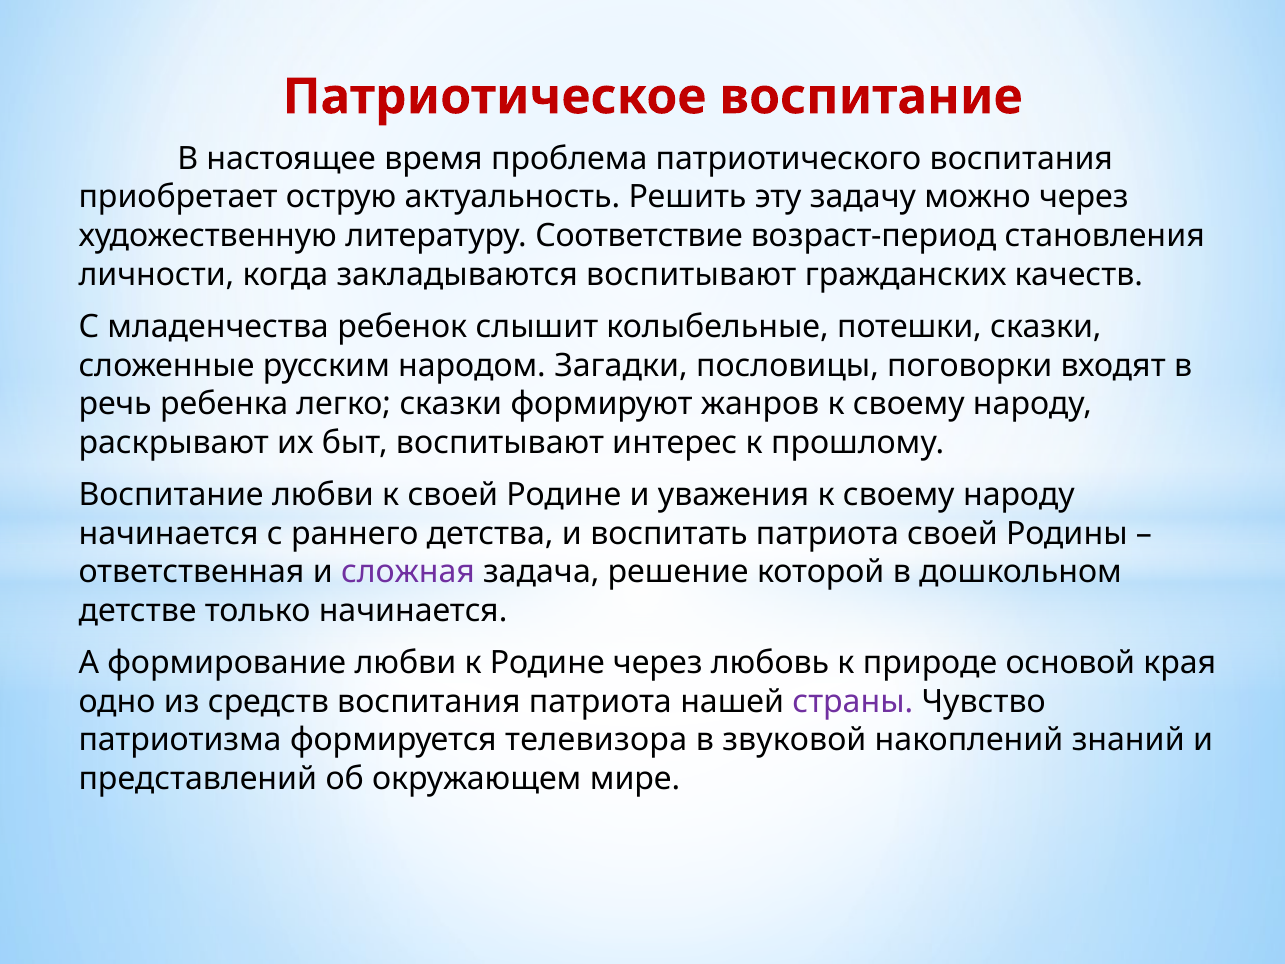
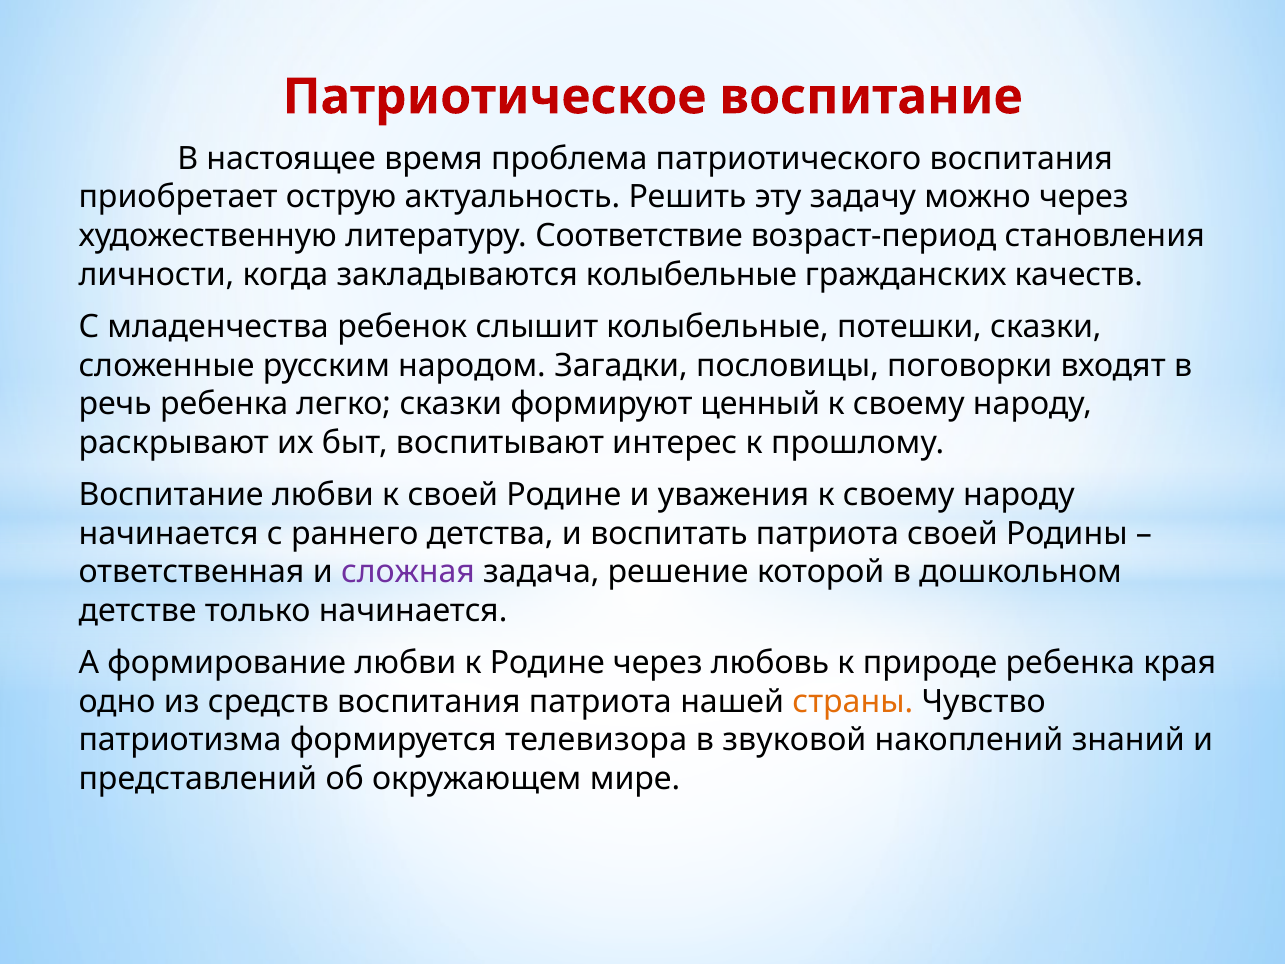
закладываются воспитывают: воспитывают -> колыбельные
жанров: жанров -> ценный
природе основой: основой -> ребенка
страны colour: purple -> orange
